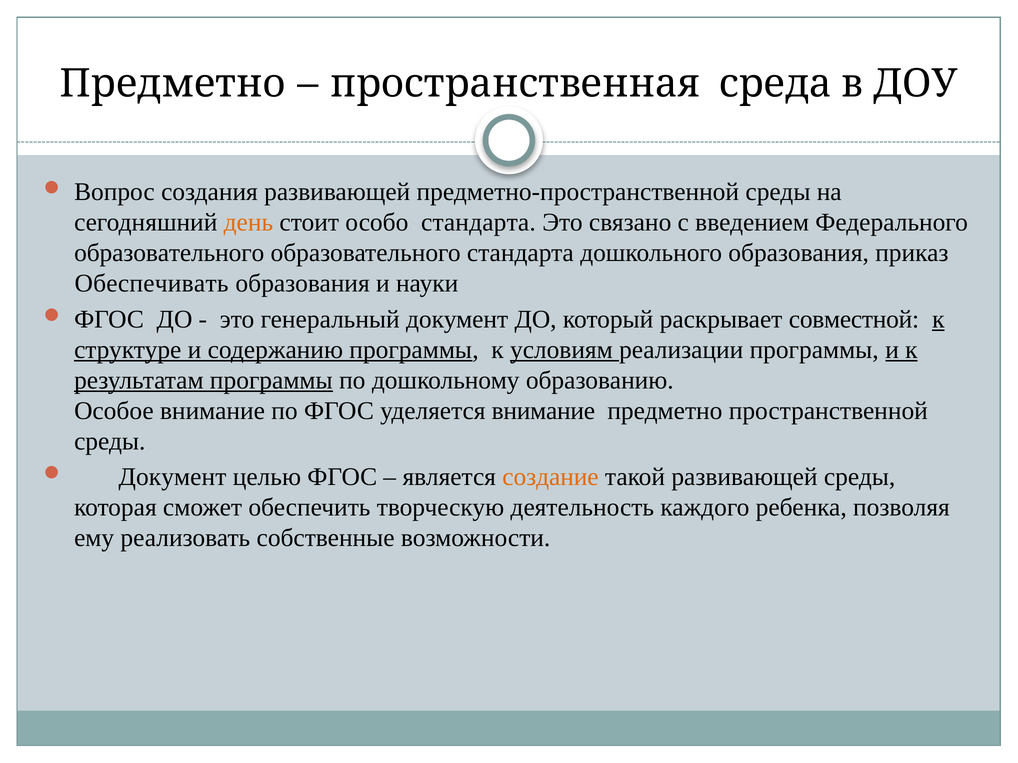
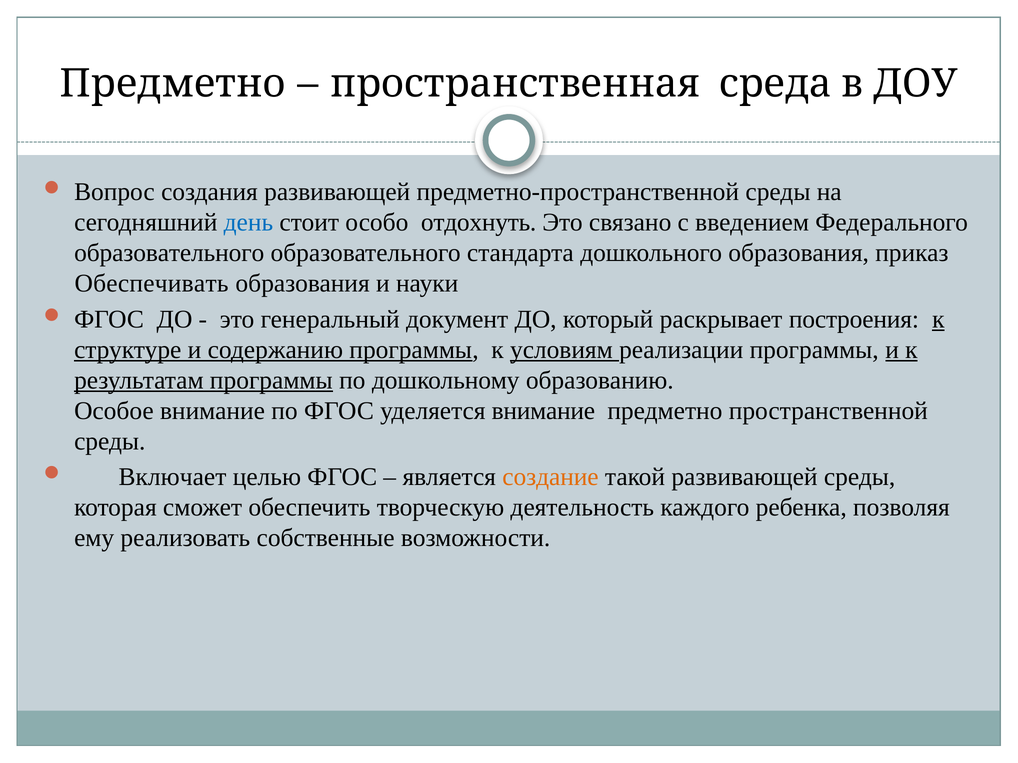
день colour: orange -> blue
особо стандарта: стандарта -> отдохнуть
совместной: совместной -> построения
Документ at (172, 477): Документ -> Включает
